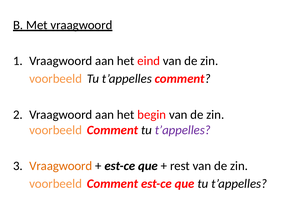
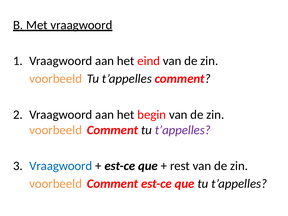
Vraagwoord at (61, 166) colour: orange -> blue
